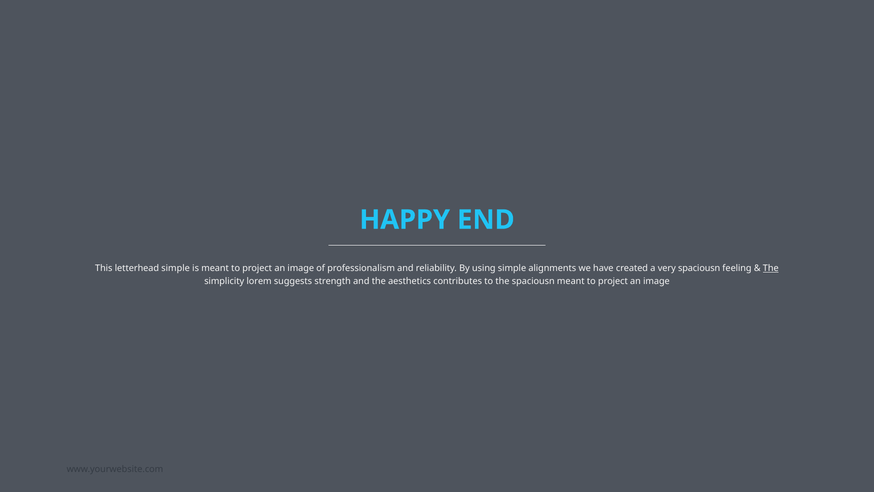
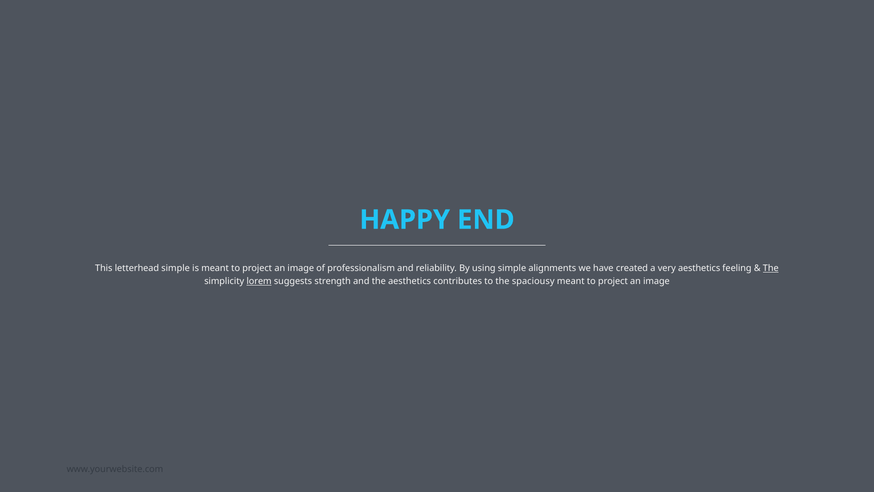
very spaciousn: spaciousn -> aesthetics
lorem underline: none -> present
the spaciousn: spaciousn -> spaciousy
